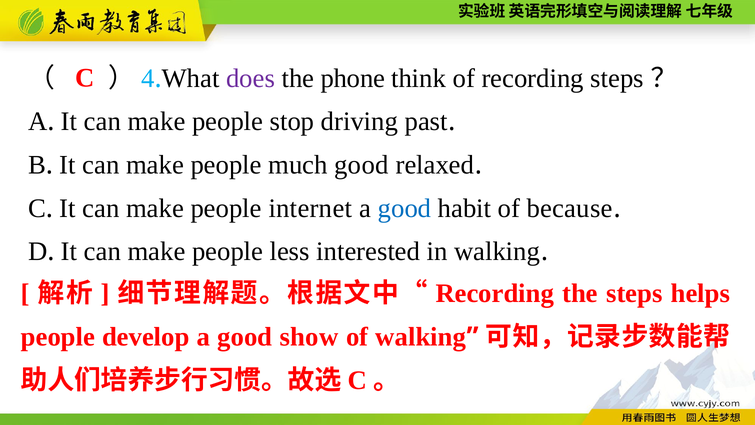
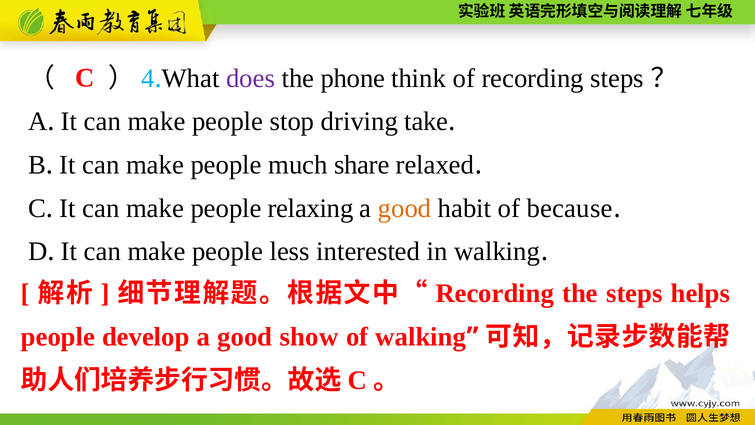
past: past -> take
much good: good -> share
internet: internet -> relaxing
good at (405, 208) colour: blue -> orange
